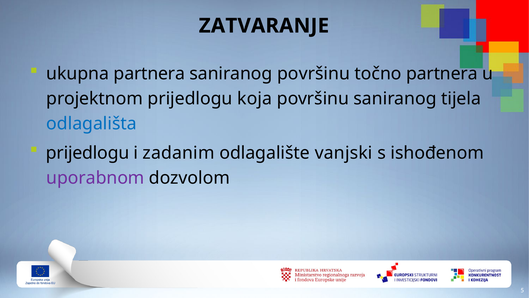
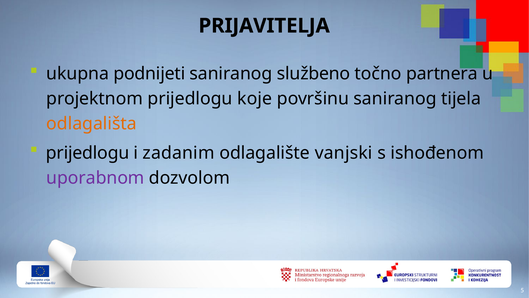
ZATVARANJE: ZATVARANJE -> PRIJAVITELJA
ukupna partnera: partnera -> podnijeti
saniranog površinu: površinu -> službeno
koja: koja -> koje
odlagališta colour: blue -> orange
